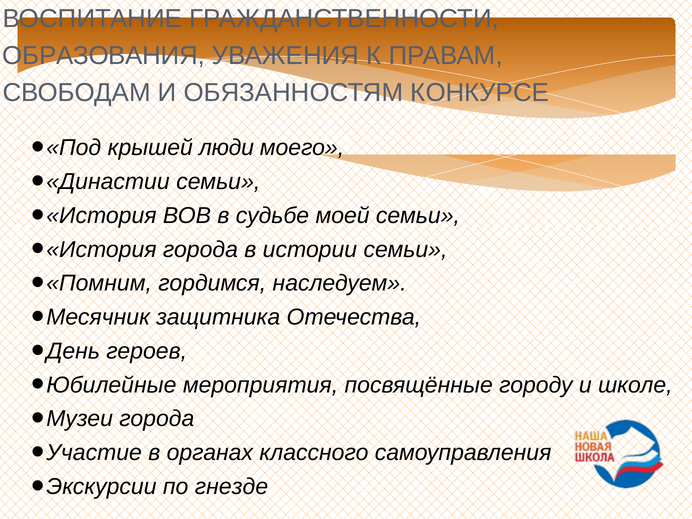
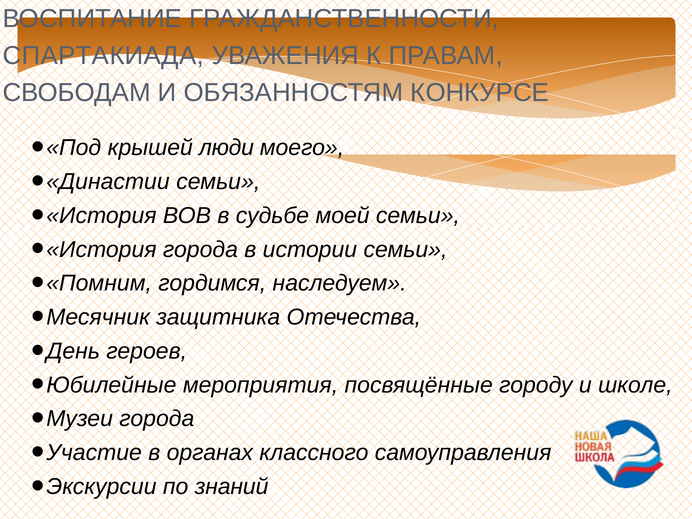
ОБРАЗОВАНИЯ: ОБРАЗОВАНИЯ -> СПАРТАКИАДА
гнезде: гнезде -> знаний
